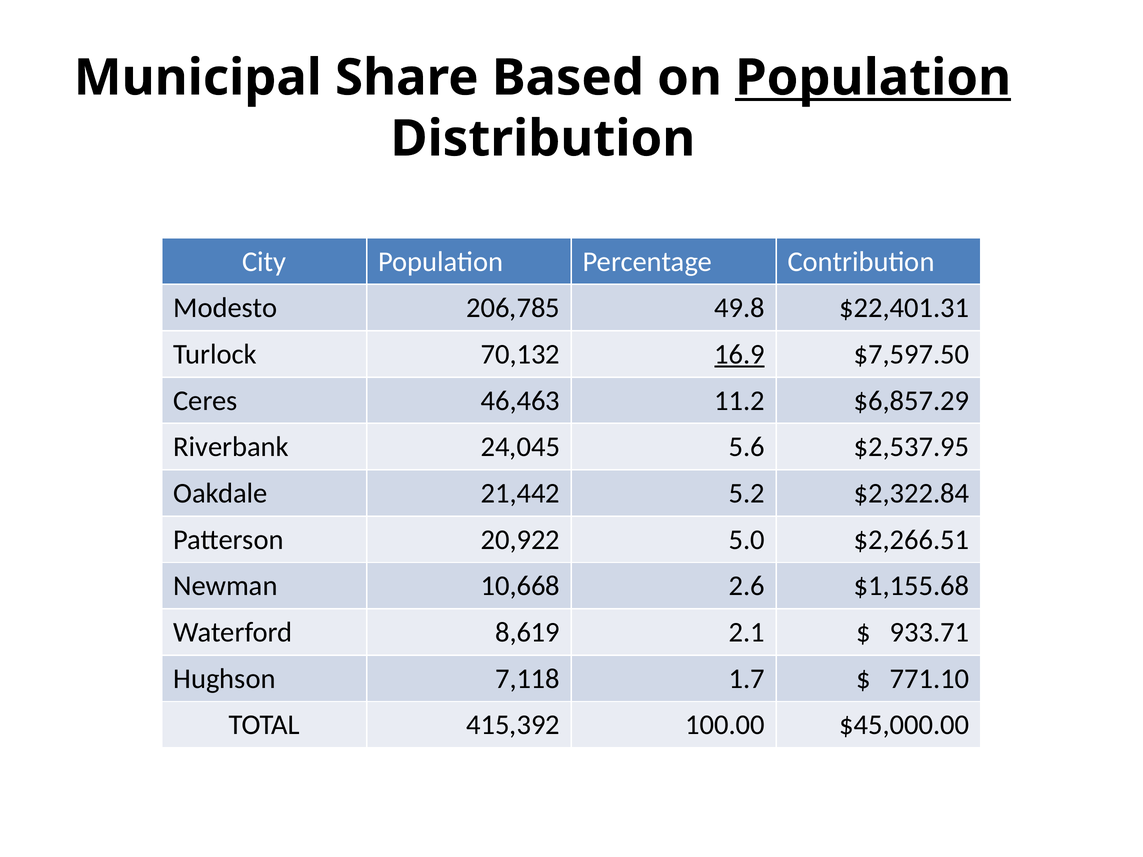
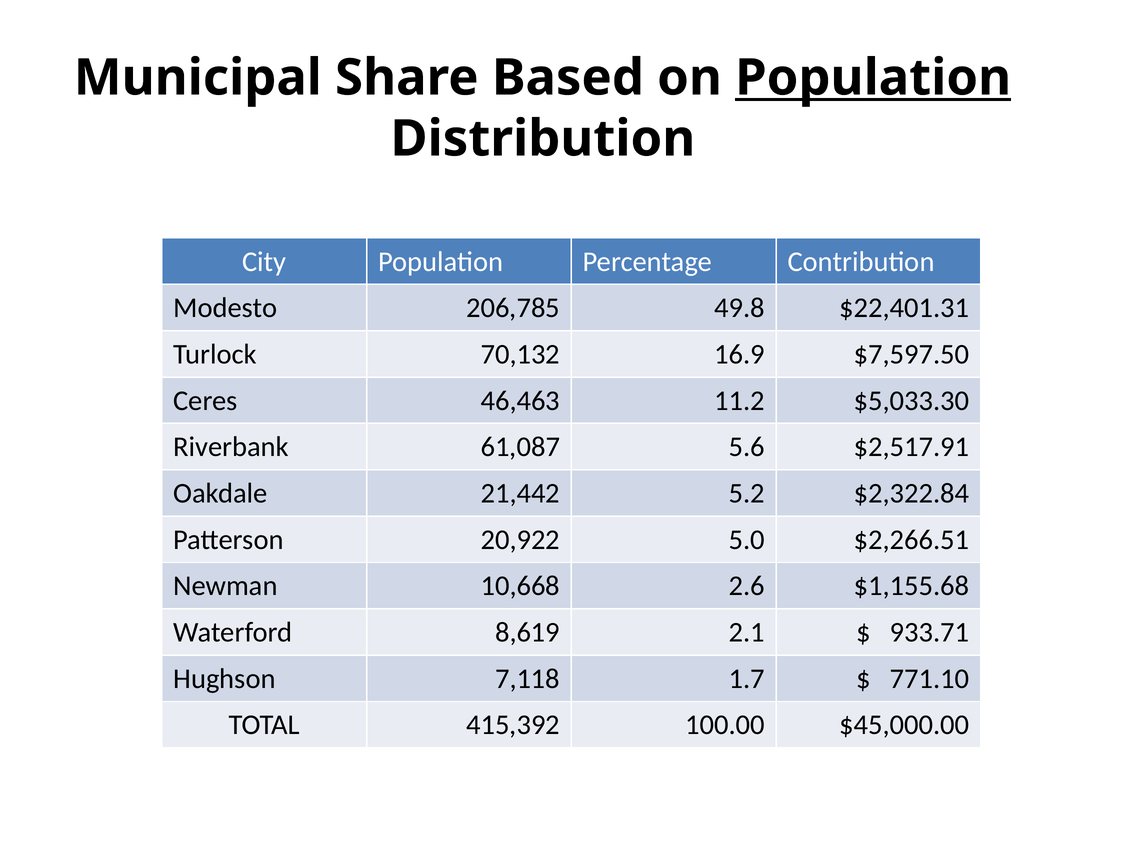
16.9 underline: present -> none
$6,857.29: $6,857.29 -> $5,033.30
24,045: 24,045 -> 61,087
$2,537.95: $2,537.95 -> $2,517.91
